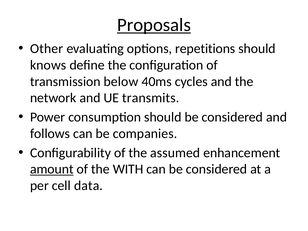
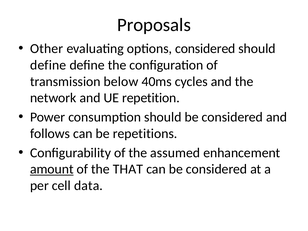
Proposals underline: present -> none
options repetitions: repetitions -> considered
knows at (48, 65): knows -> define
transmits: transmits -> repetition
companies: companies -> repetitions
WITH: WITH -> THAT
